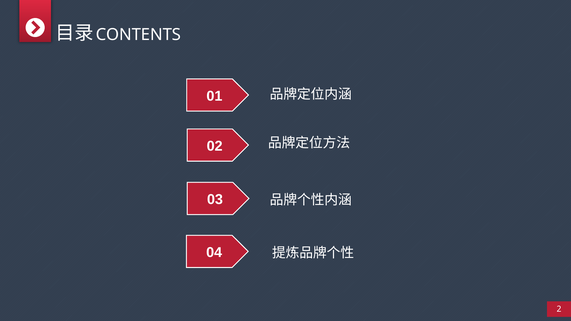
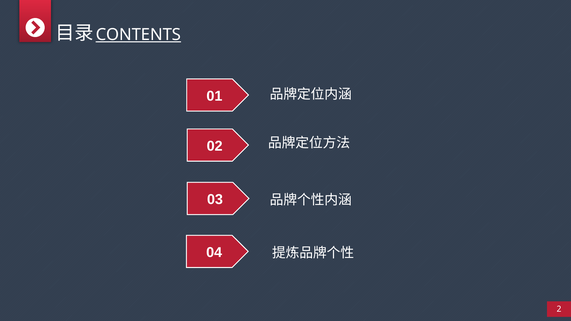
CONTENTS underline: none -> present
